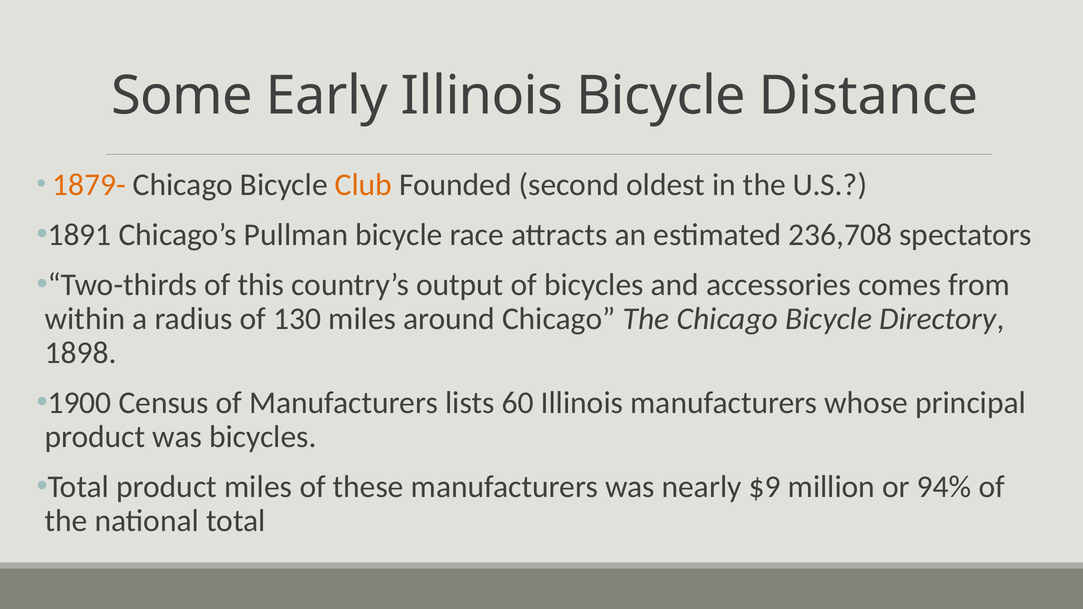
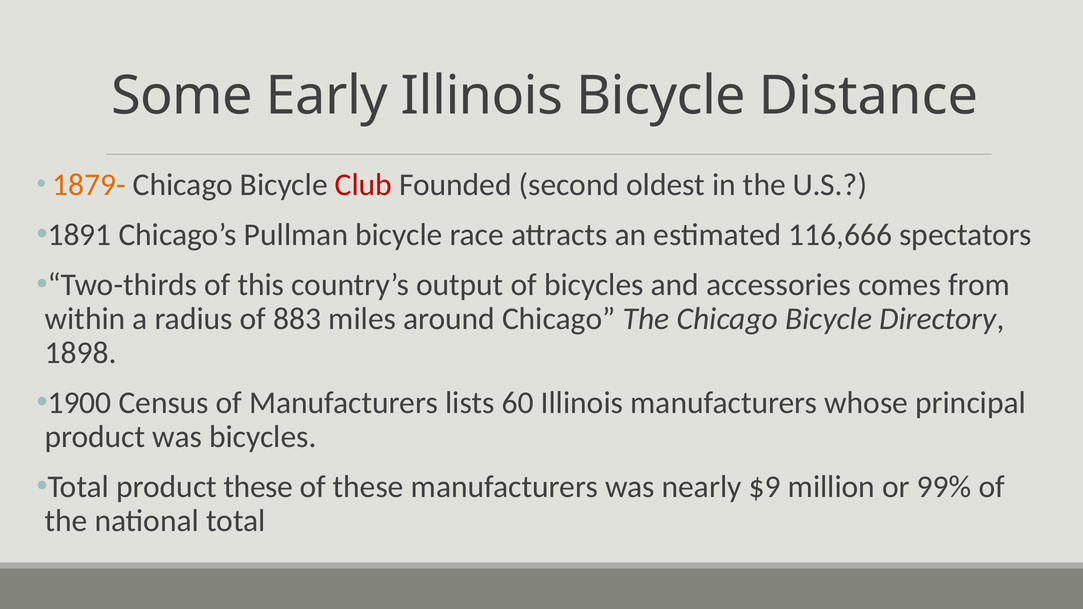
Club colour: orange -> red
236,708: 236,708 -> 116,666
130: 130 -> 883
product miles: miles -> these
94%: 94% -> 99%
